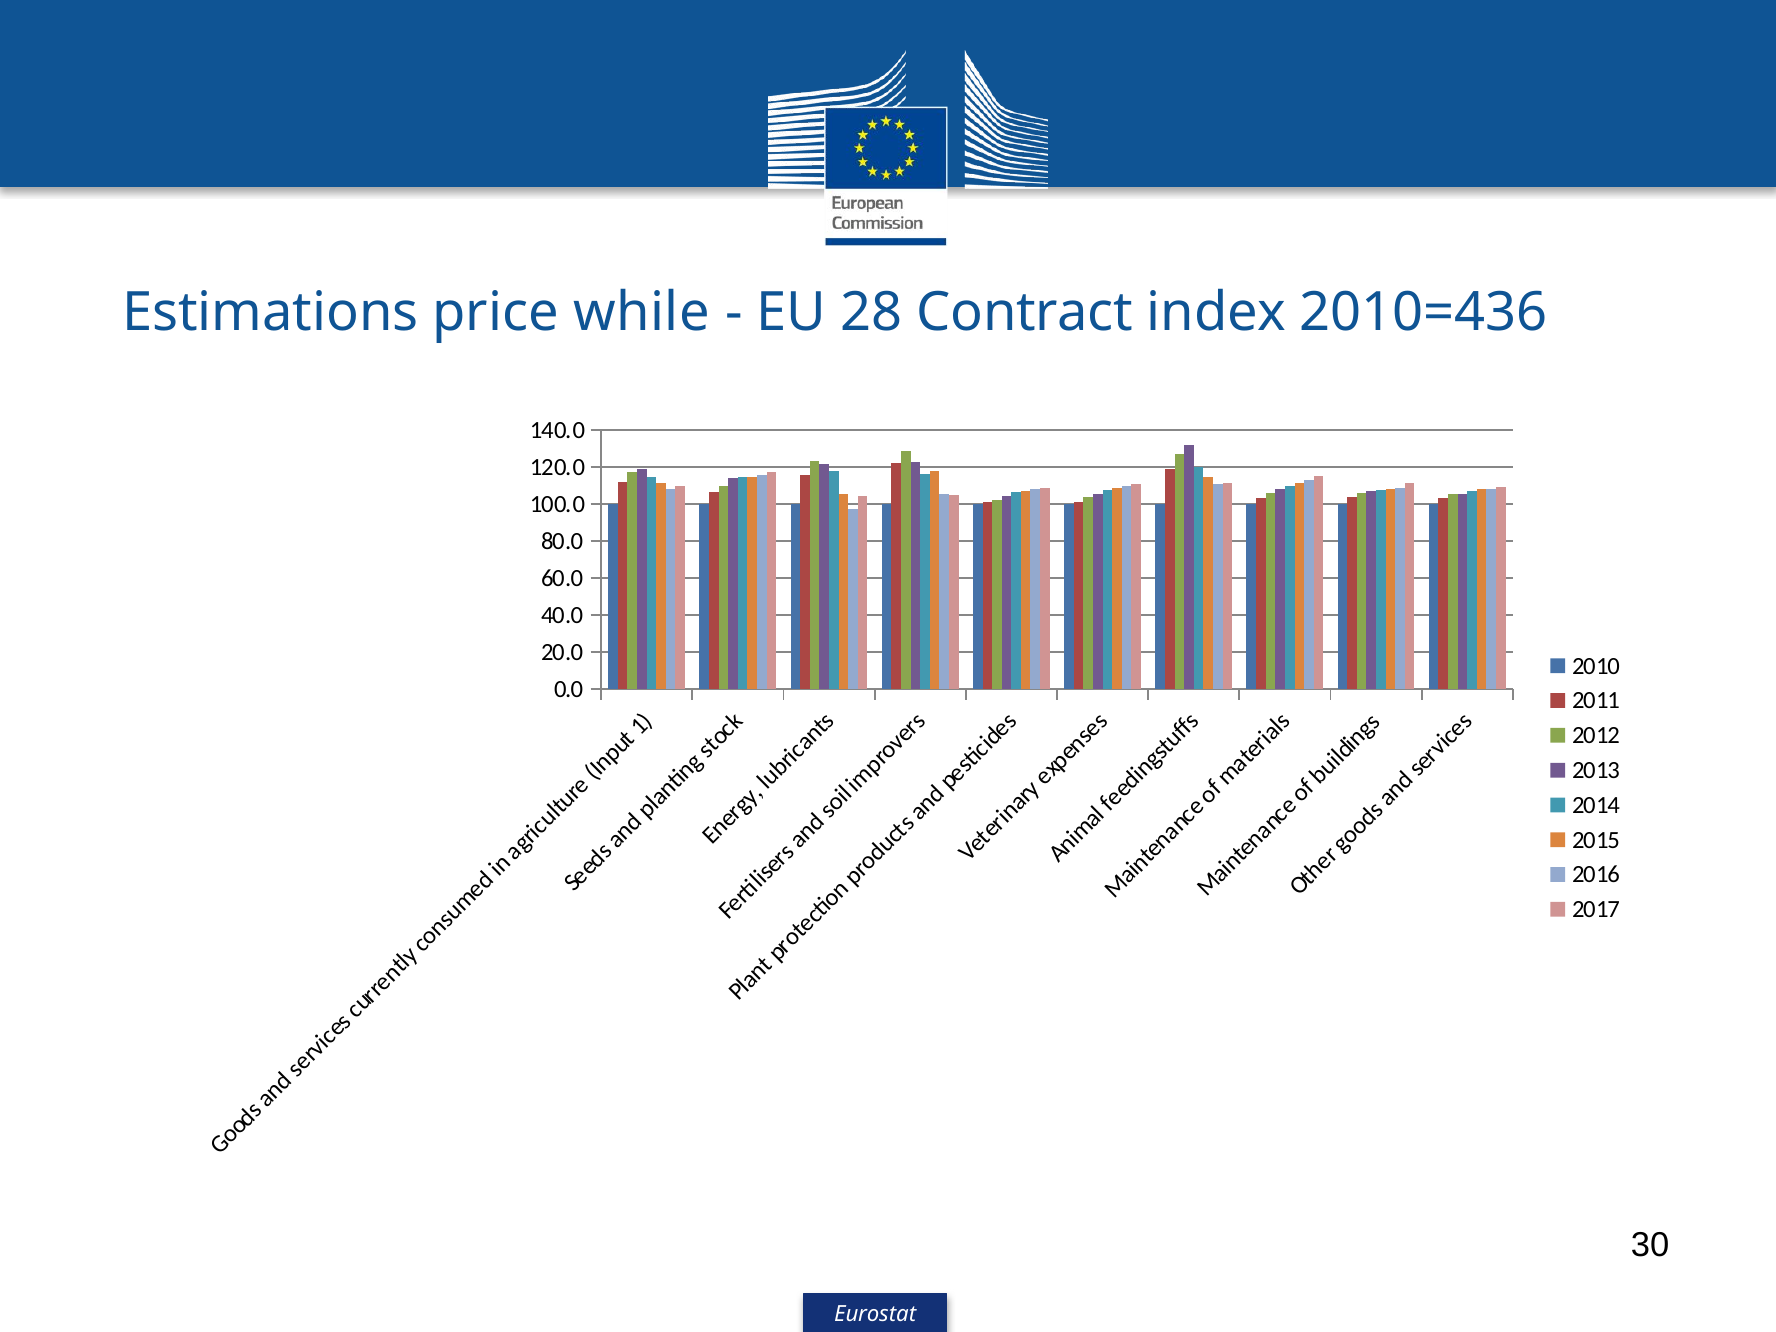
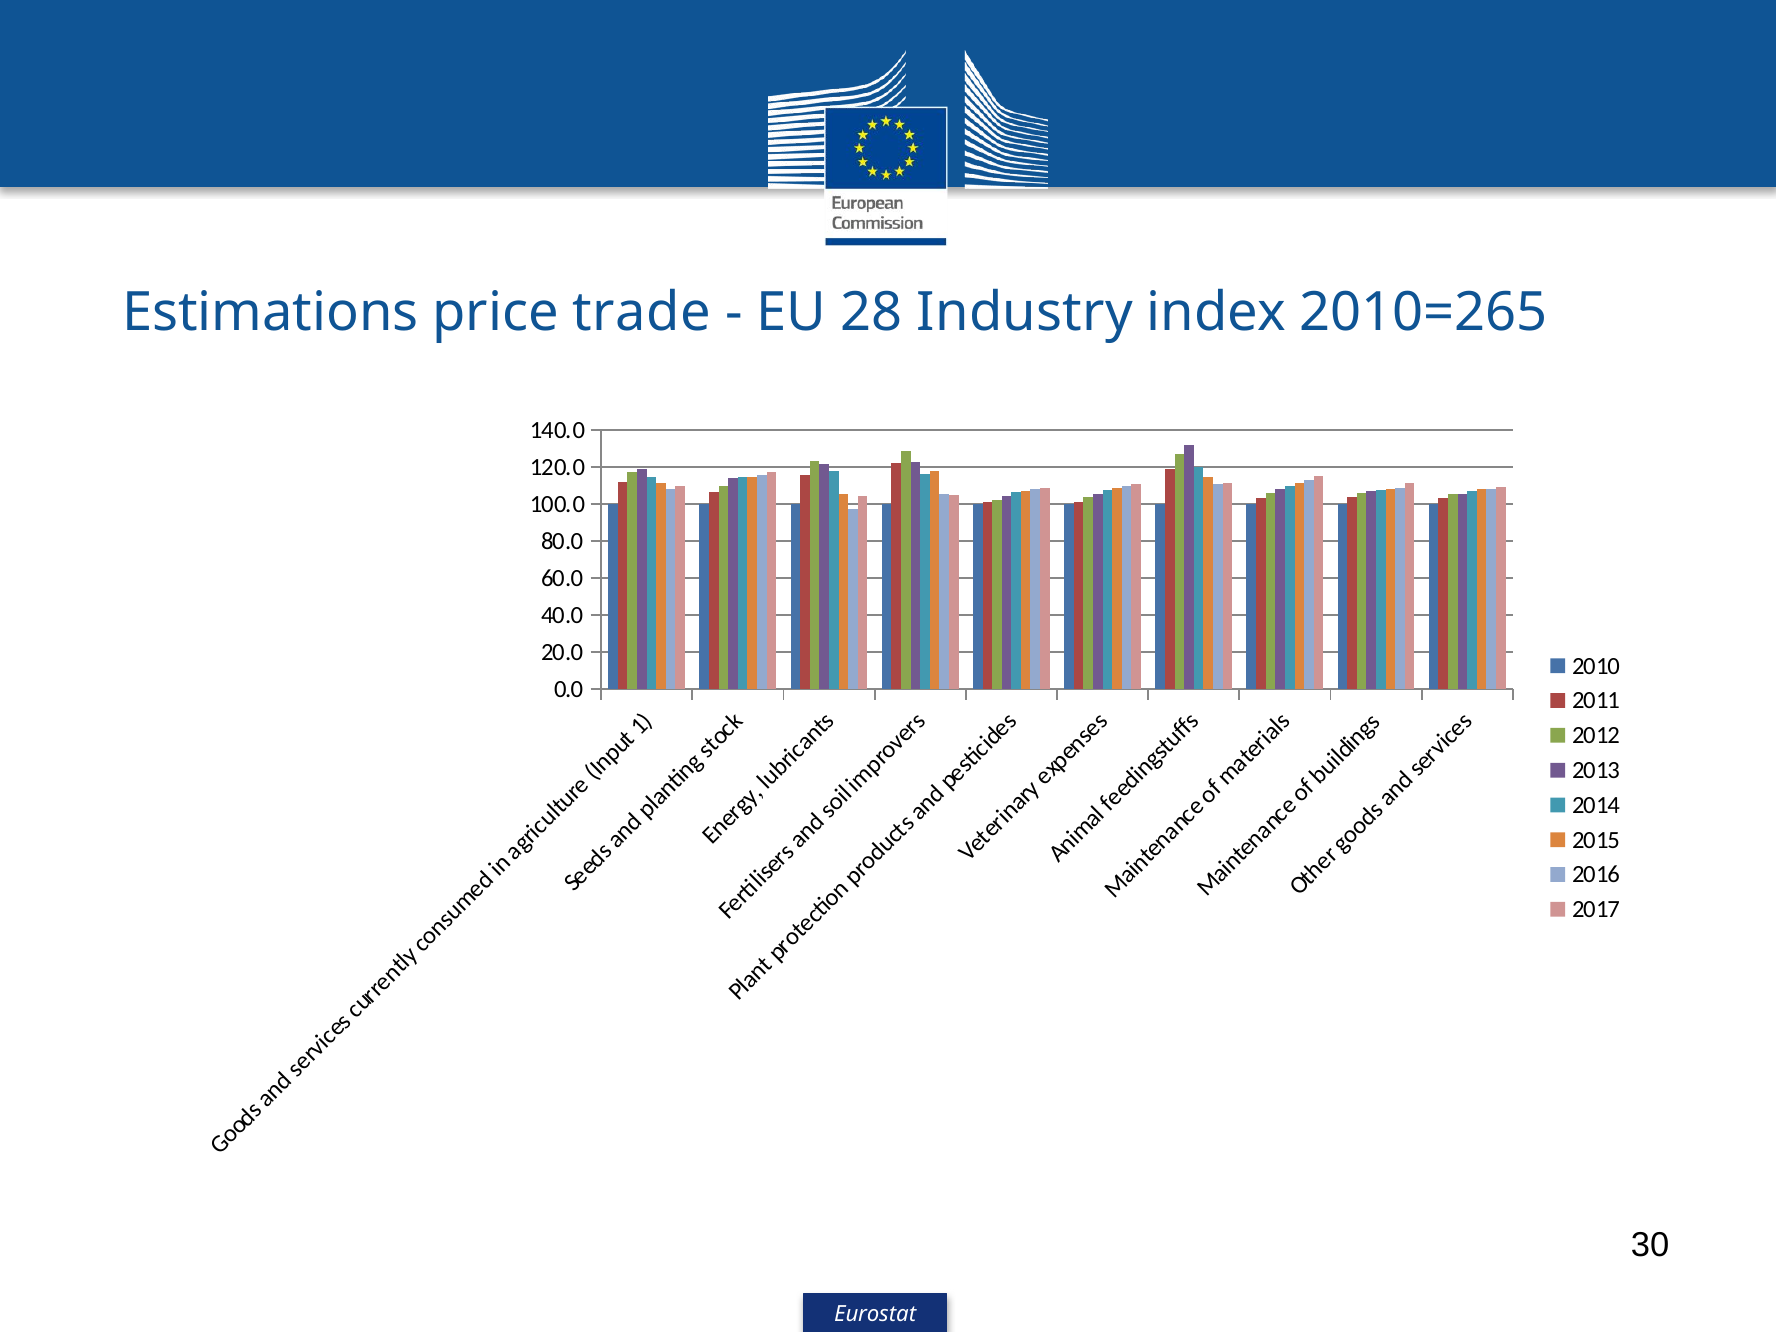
while: while -> trade
Contract: Contract -> Industry
2010=436: 2010=436 -> 2010=265
